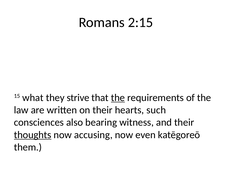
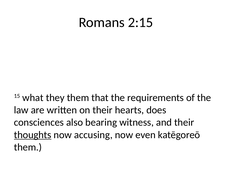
they strive: strive -> them
the at (118, 98) underline: present -> none
such: such -> does
